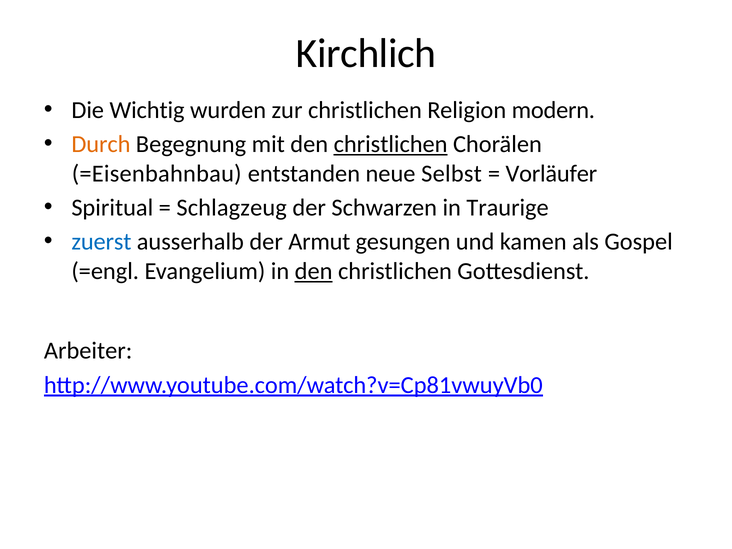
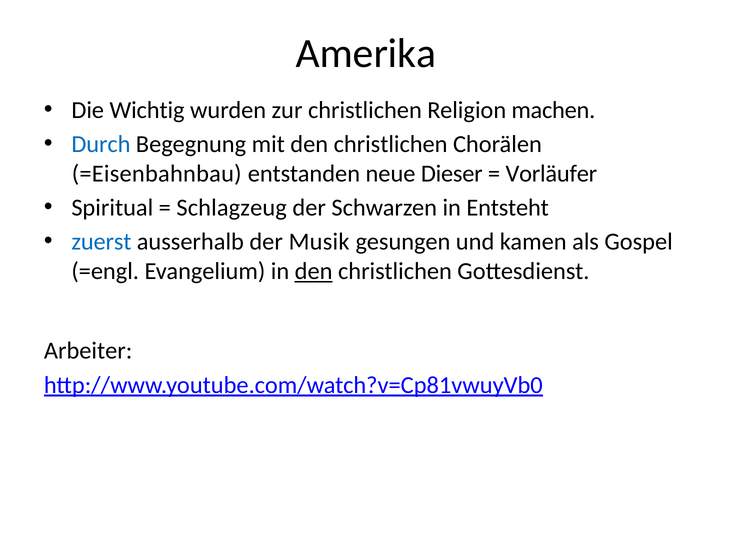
Kirchlich: Kirchlich -> Amerika
modern: modern -> machen
Durch colour: orange -> blue
christlichen at (391, 144) underline: present -> none
Selbst: Selbst -> Dieser
Traurige: Traurige -> Entsteht
Armut: Armut -> Musik
